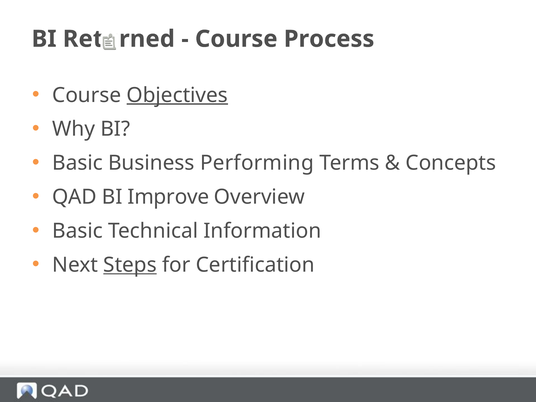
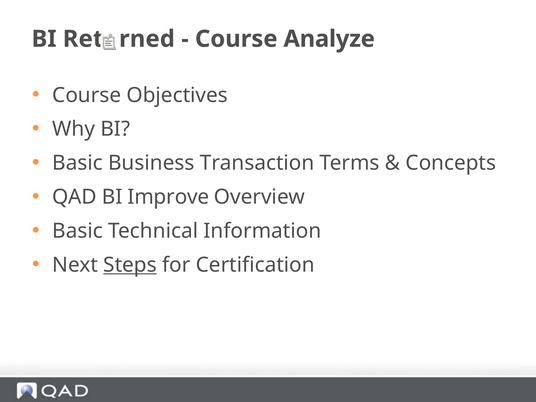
Process: Process -> Analyze
Objectives underline: present -> none
Performing: Performing -> Transaction
